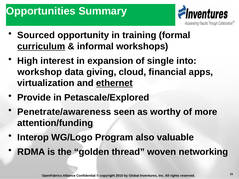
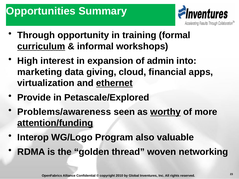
Sourced: Sourced -> Through
single: single -> admin
workshop: workshop -> marketing
Penetrate/awareness: Penetrate/awareness -> Problems/awareness
worthy underline: none -> present
attention/funding underline: none -> present
